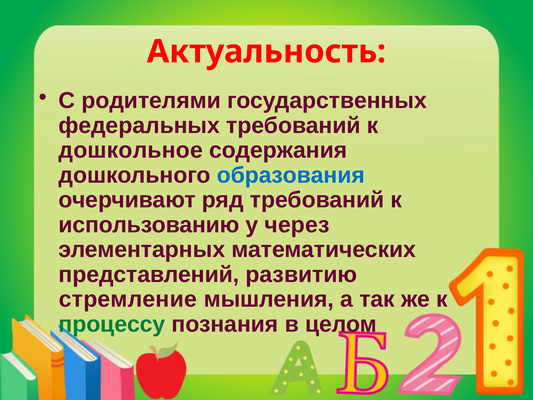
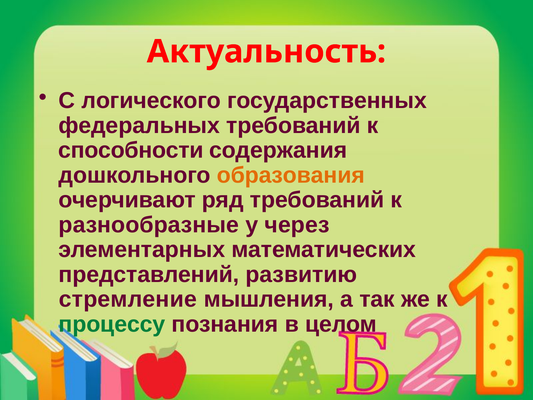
родителями: родителями -> логического
дошкольное: дошкольное -> способности
образования colour: blue -> orange
использованию: использованию -> разнообразные
